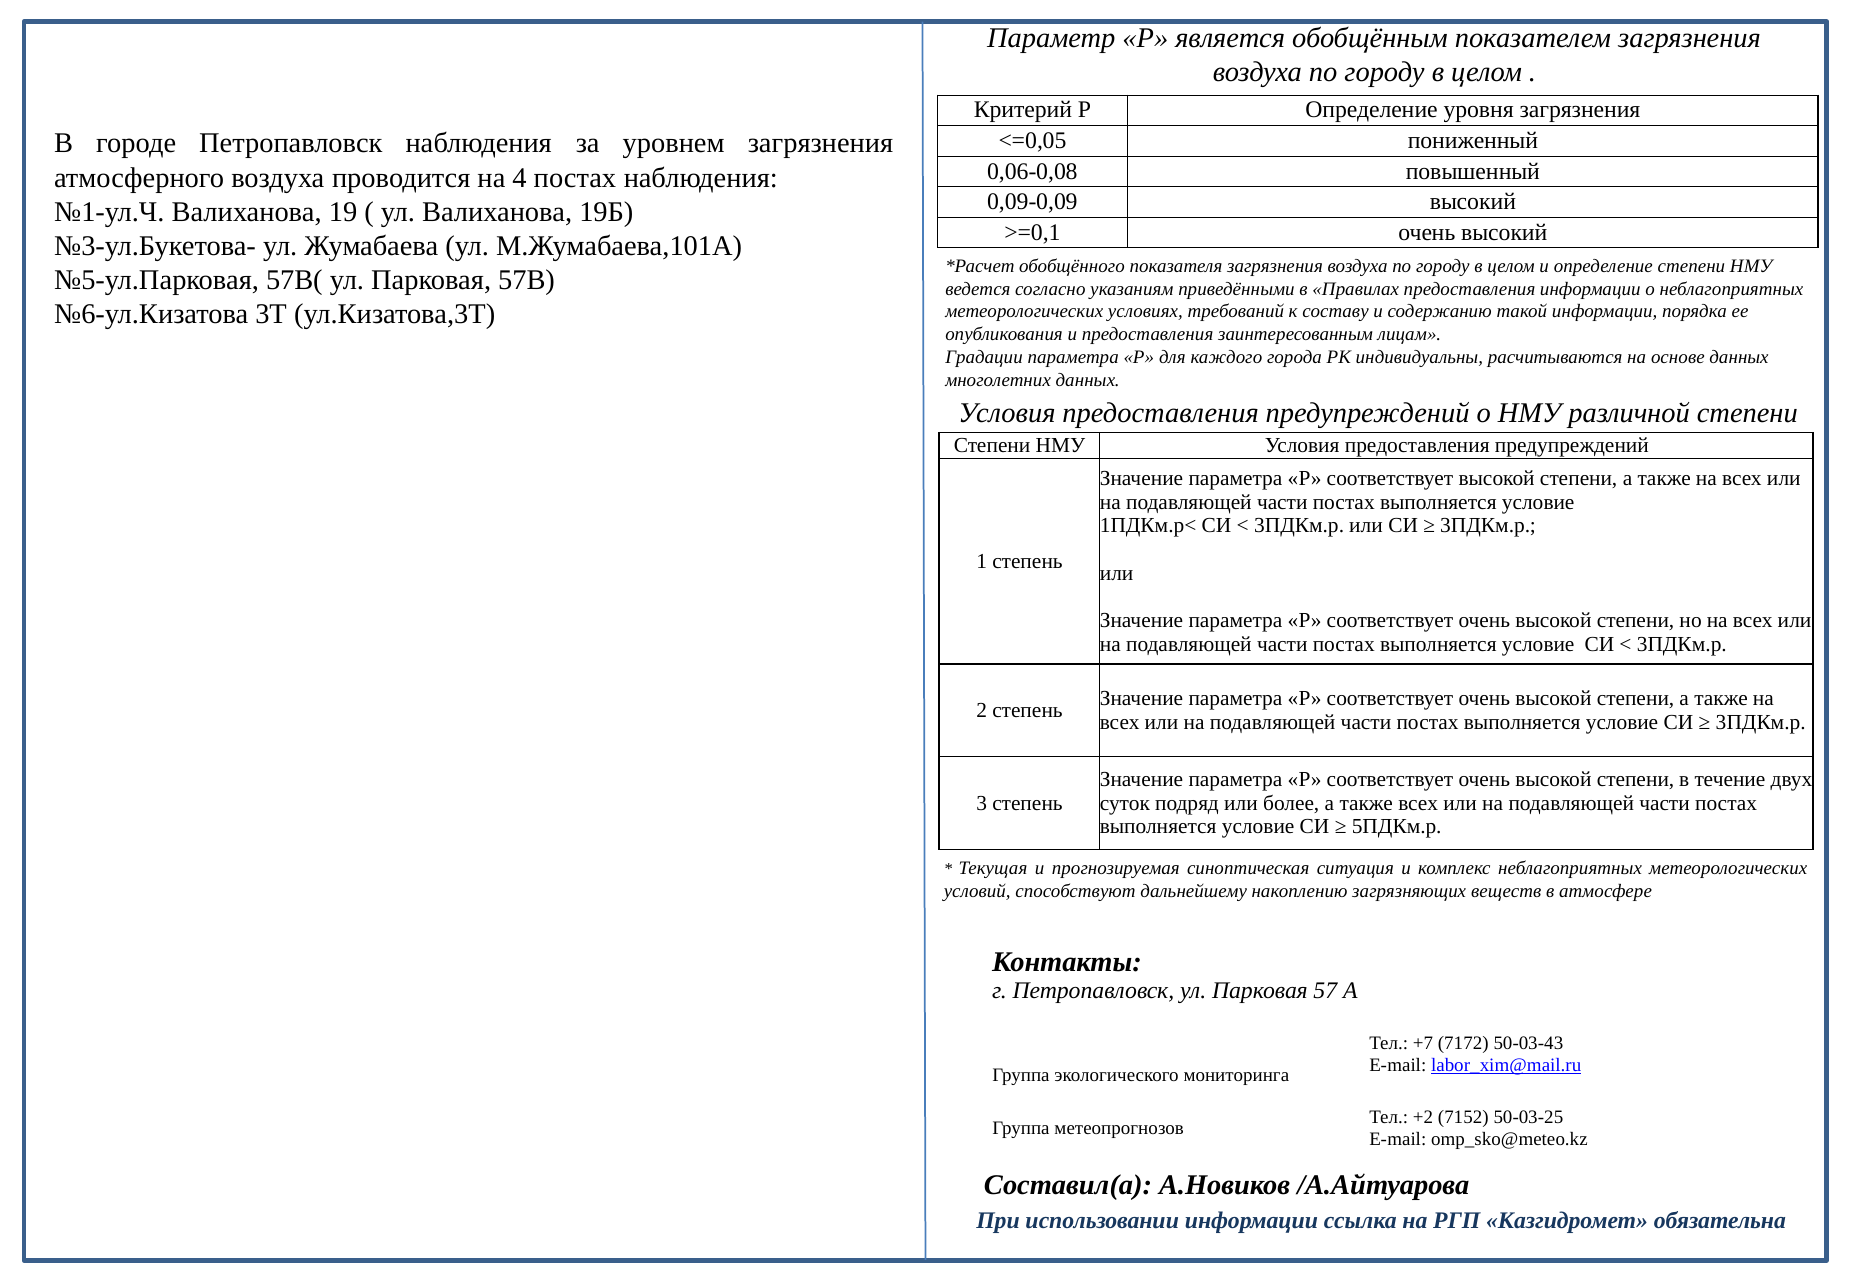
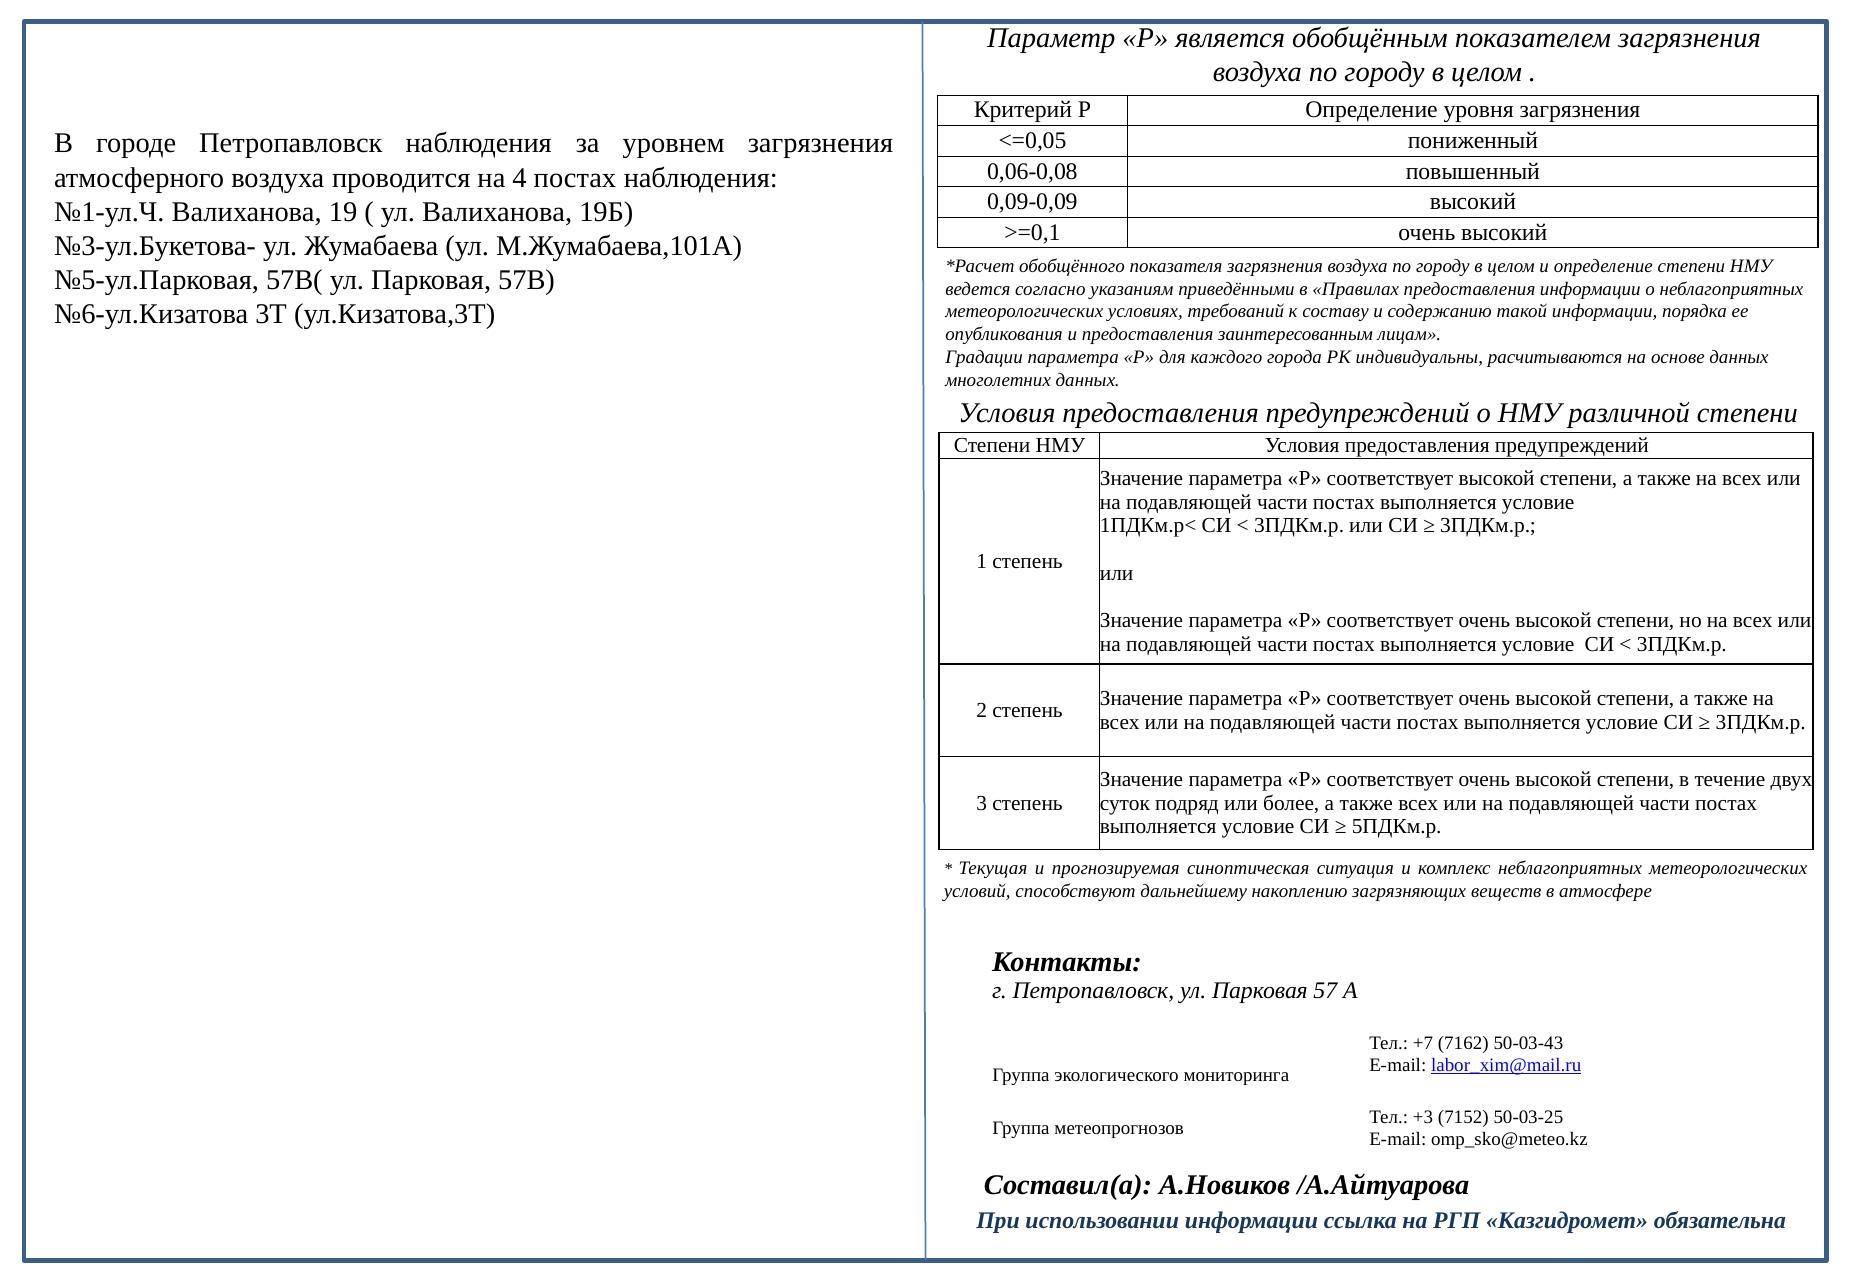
7172: 7172 -> 7162
+2: +2 -> +3
